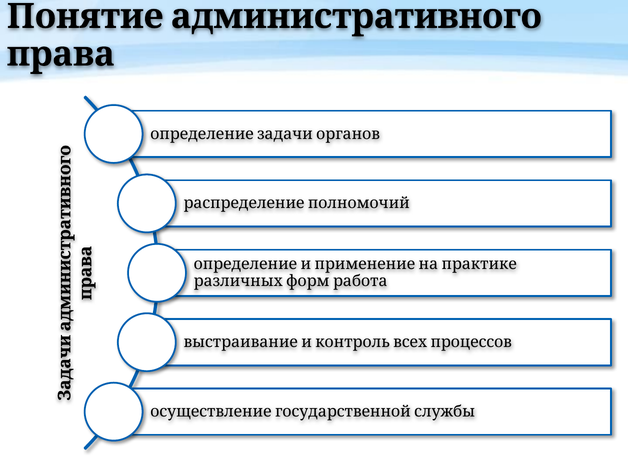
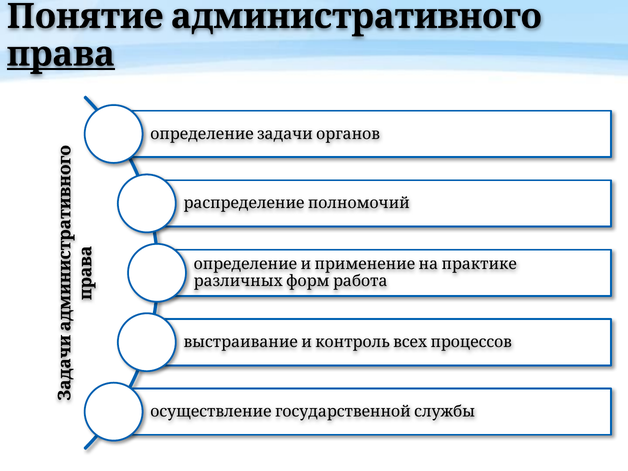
права underline: none -> present
